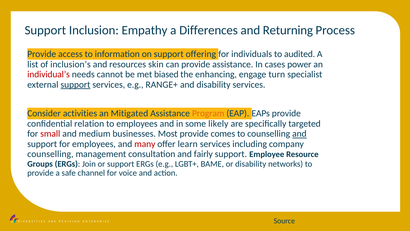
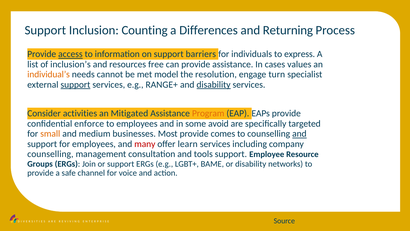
Empathy: Empathy -> Counting
access underline: none -> present
offering: offering -> barriers
audited: audited -> express
skin: skin -> free
power: power -> values
individual’s colour: red -> orange
biased: biased -> model
enhancing: enhancing -> resolution
disability at (214, 85) underline: none -> present
relation: relation -> enforce
likely: likely -> avoid
small colour: red -> orange
fairly: fairly -> tools
